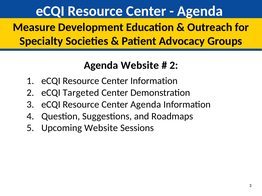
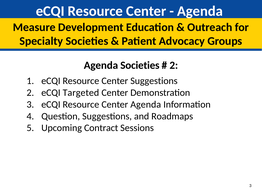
Agenda Website: Website -> Societies
Center Information: Information -> Suggestions
Upcoming Website: Website -> Contract
